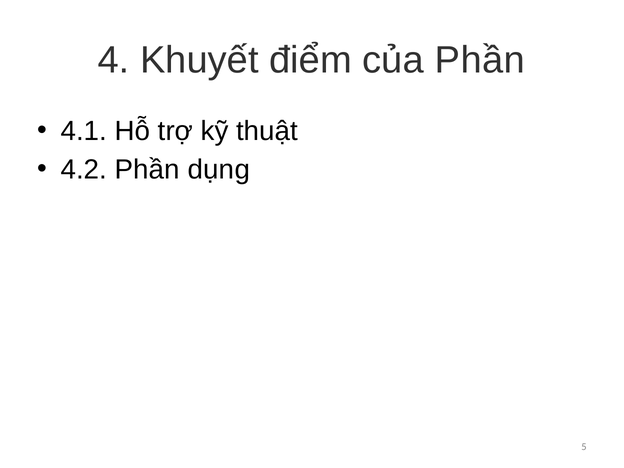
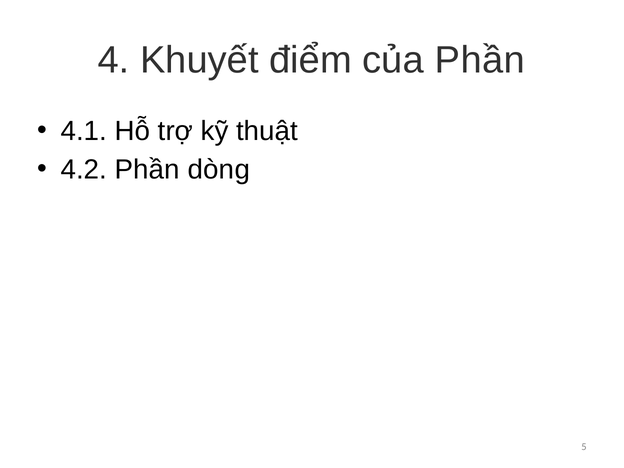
dụng: dụng -> dòng
